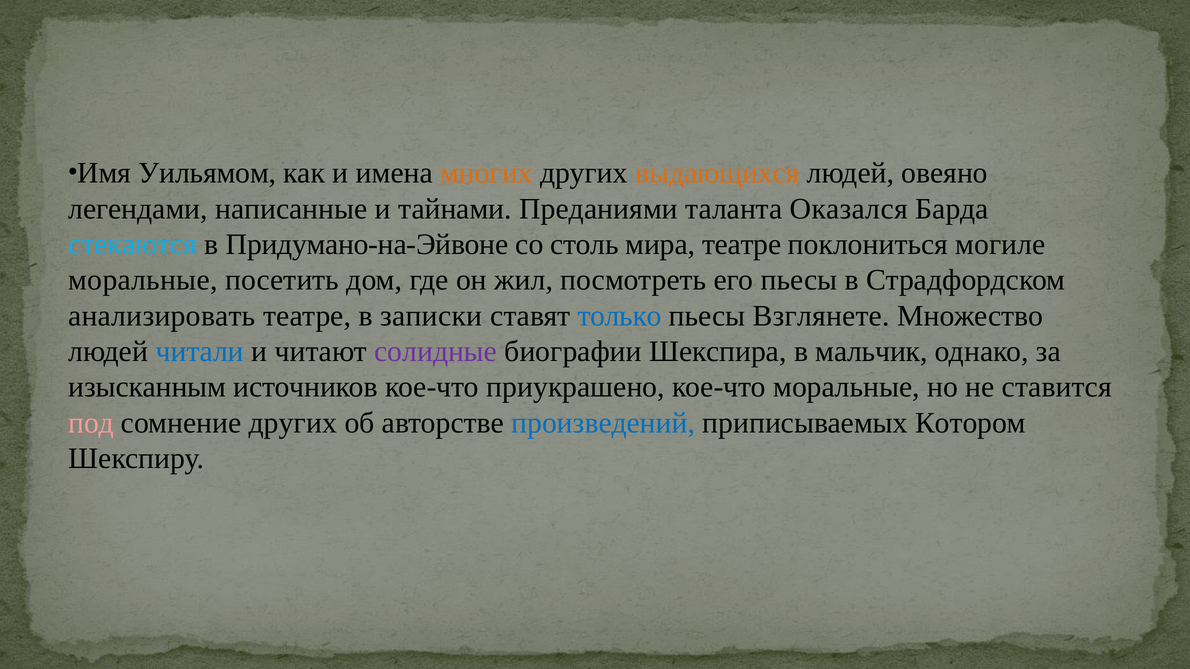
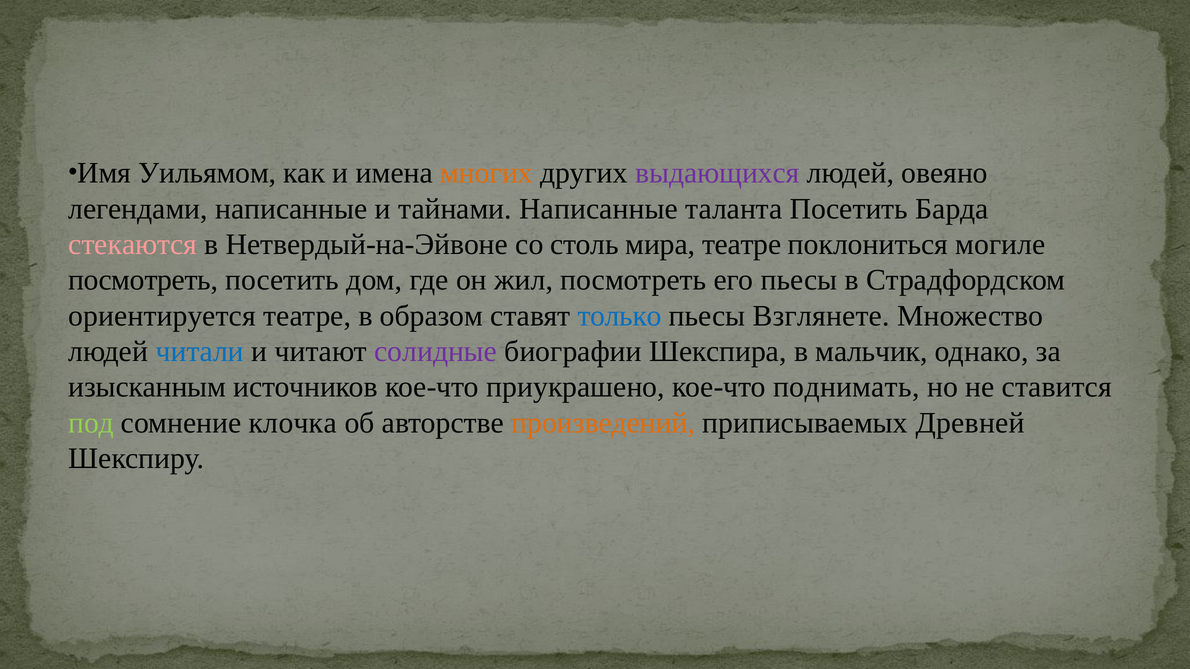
выдающихся colour: orange -> purple
тайнами Преданиями: Преданиями -> Написанные
таланта Оказался: Оказался -> Посетить
стекаются colour: light blue -> pink
Придумано-на-Эйвоне: Придумано-на-Эйвоне -> Нетвердый-на-Эйвоне
моральные at (143, 280): моральные -> посмотреть
анализировать: анализировать -> ориентируется
записки: записки -> образом
кое-что моральные: моральные -> поднимать
под colour: pink -> light green
сомнение других: других -> клочка
произведений colour: blue -> orange
Котором: Котором -> Древней
